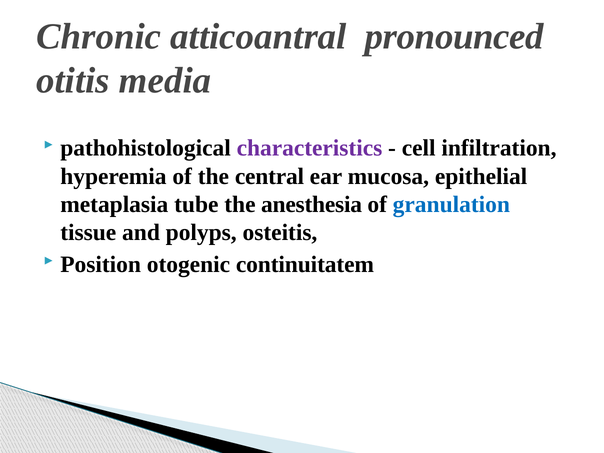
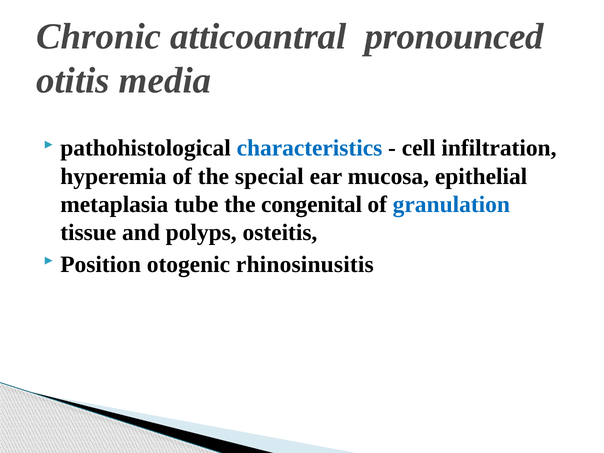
characteristics colour: purple -> blue
central: central -> special
anesthesia: anesthesia -> congenital
continuitatem: continuitatem -> rhinosinusitis
